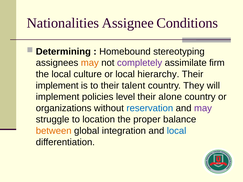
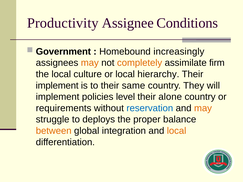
Nationalities: Nationalities -> Productivity
Determining: Determining -> Government
stereotyping: stereotyping -> increasingly
completely colour: purple -> orange
talent: talent -> same
organizations: organizations -> requirements
may at (203, 108) colour: purple -> orange
location: location -> deploys
local at (177, 131) colour: blue -> orange
